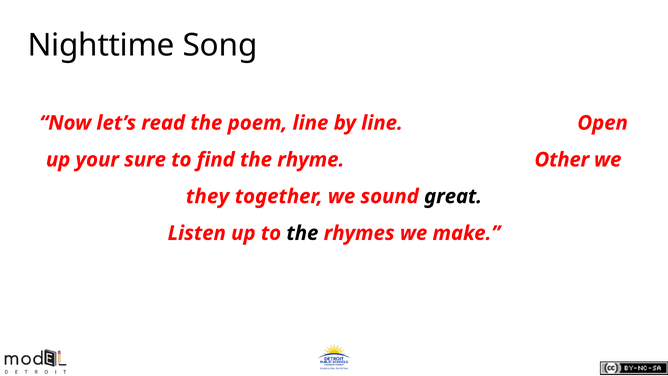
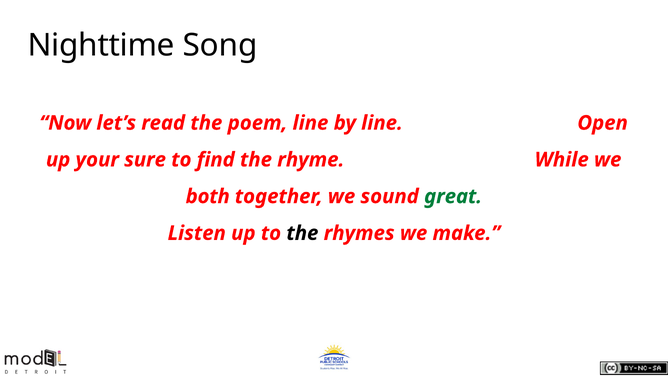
Other: Other -> While
they: they -> both
great colour: black -> green
